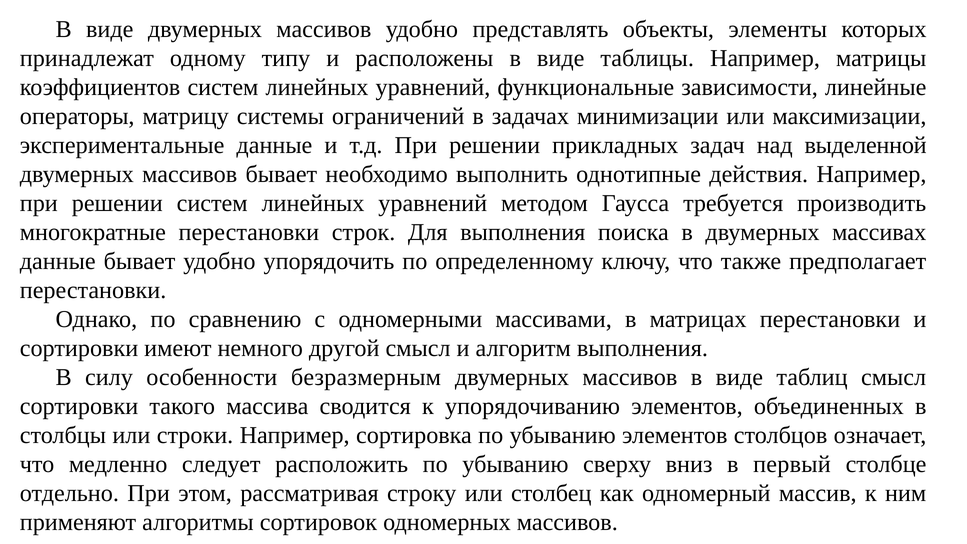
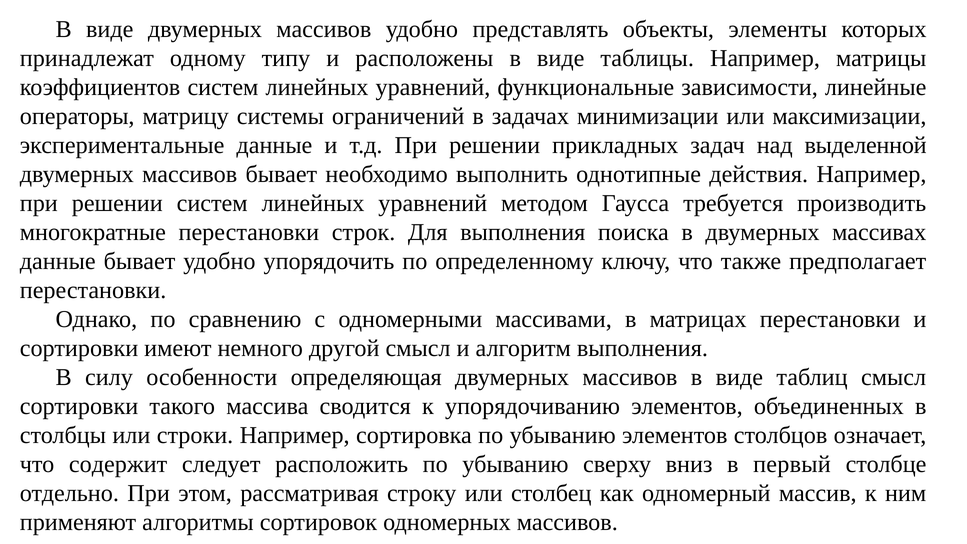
безразмерным: безразмерным -> определяющая
медленно: медленно -> содержит
